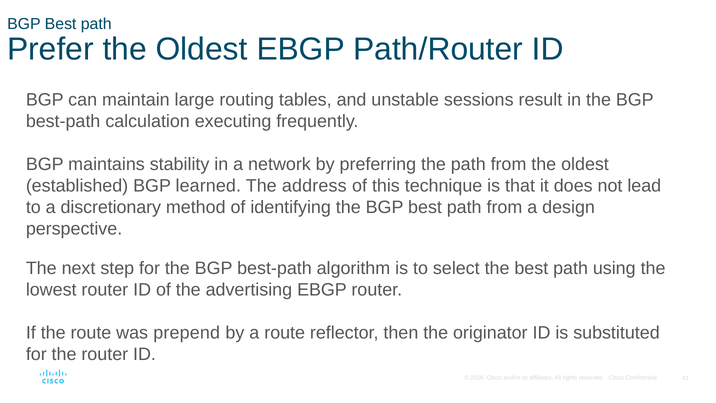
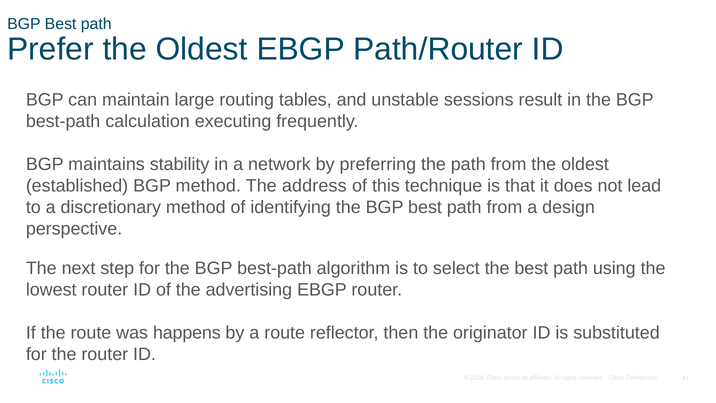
BGP learned: learned -> method
prepend: prepend -> happens
